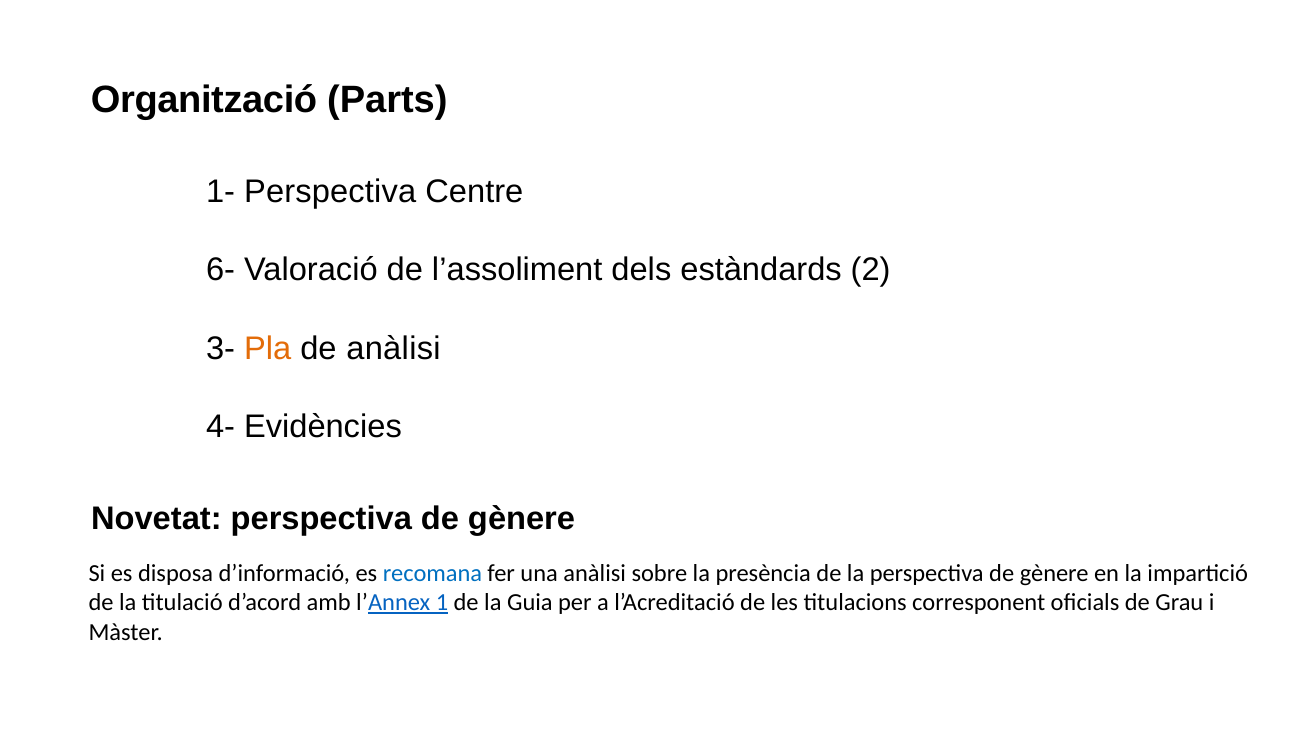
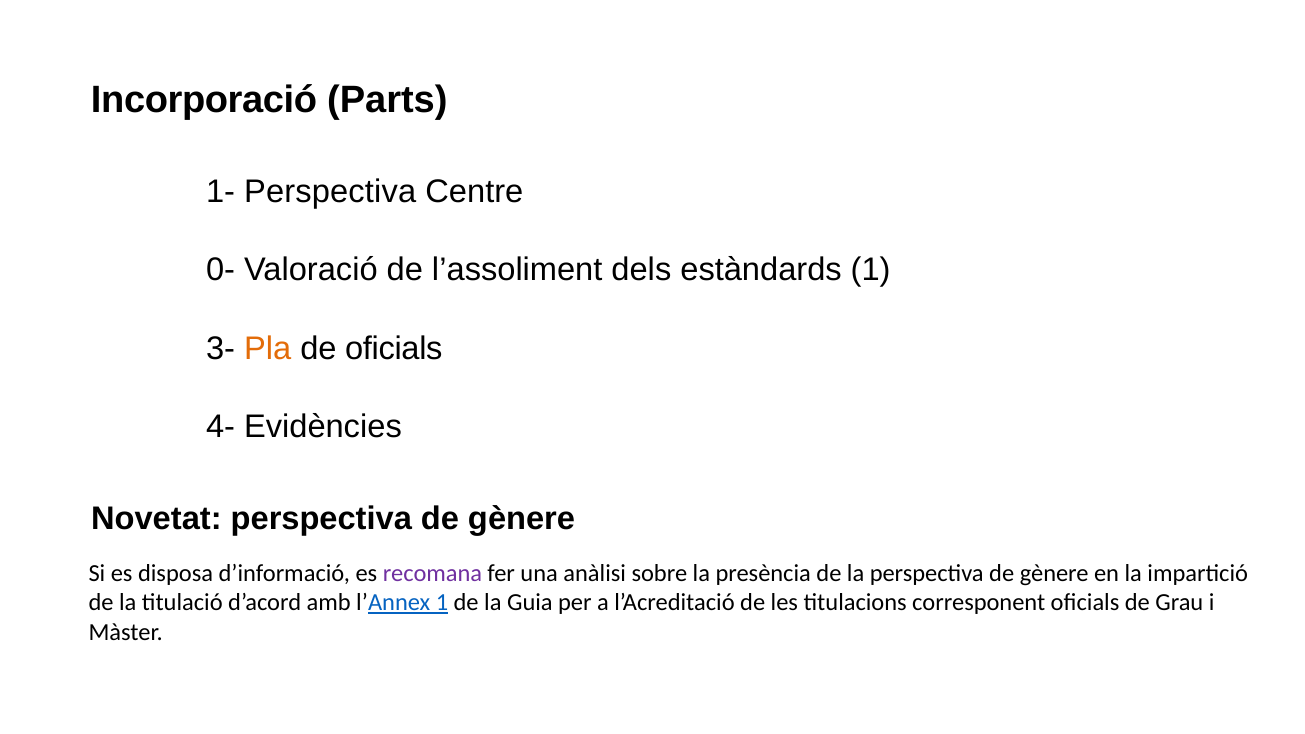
Organització: Organització -> Incorporació
6-: 6- -> 0-
estàndards 2: 2 -> 1
de anàlisi: anàlisi -> oficials
recomana colour: blue -> purple
